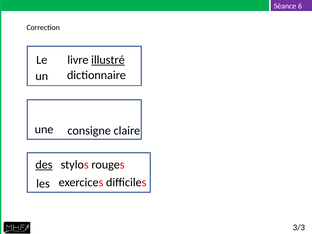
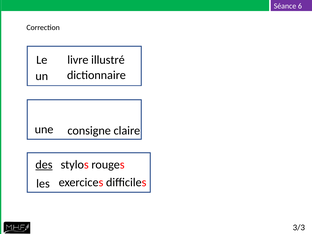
illustré underline: present -> none
